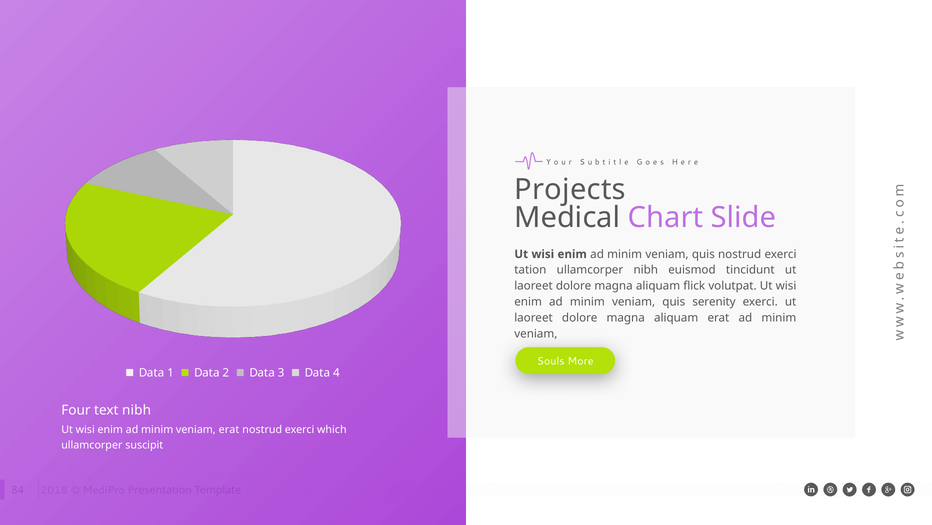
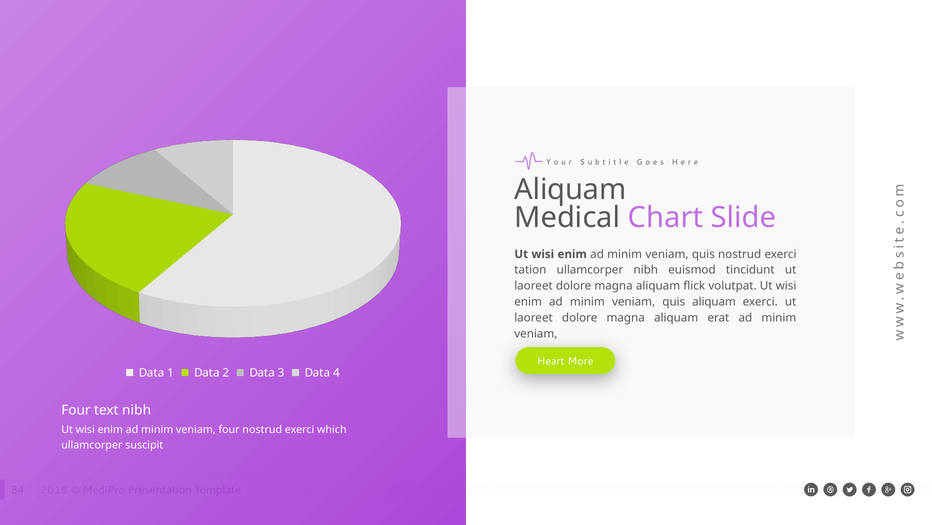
Projects at (570, 189): Projects -> Aliquam
quis serenity: serenity -> aliquam
Souls: Souls -> Heart
veniam erat: erat -> four
